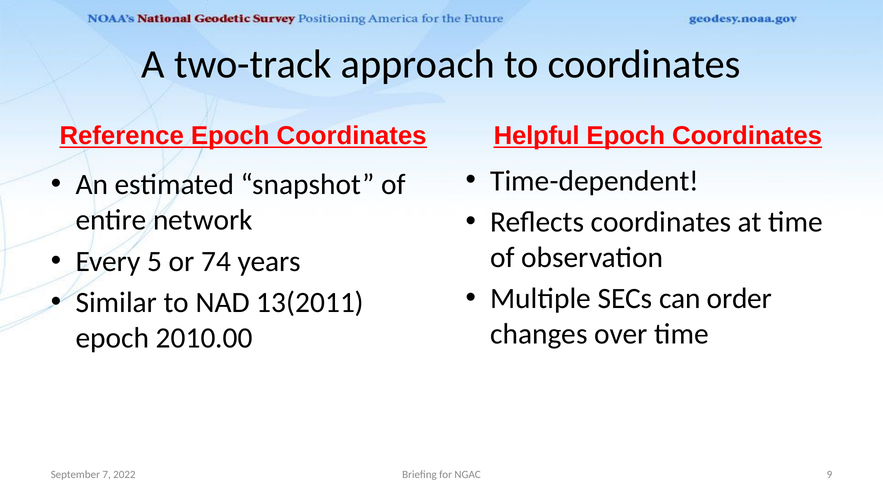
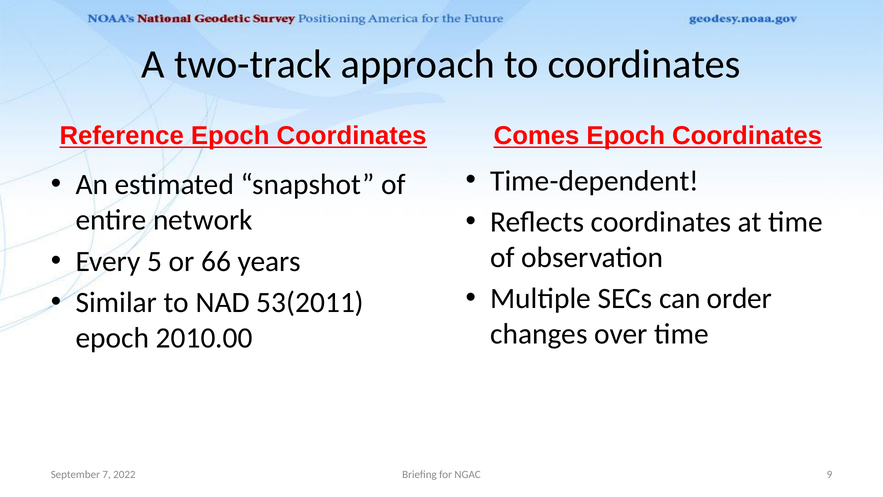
Helpful: Helpful -> Comes
74: 74 -> 66
13(2011: 13(2011 -> 53(2011
